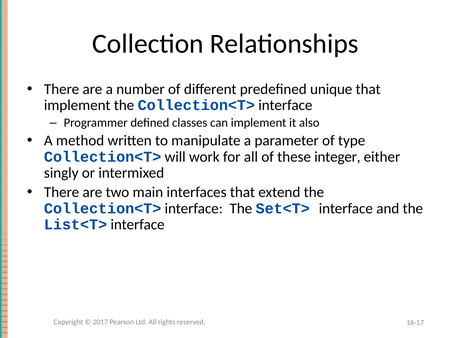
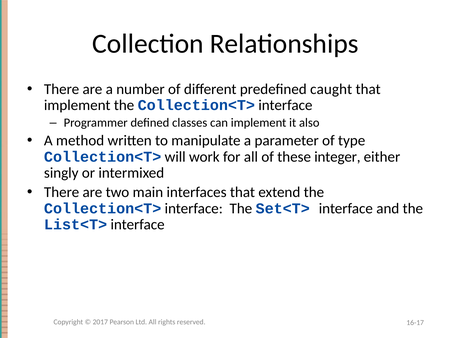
unique: unique -> caught
